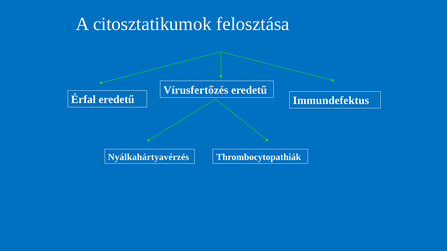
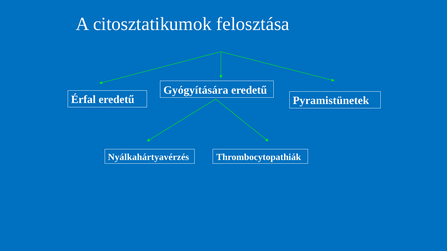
Vírusfertőzés: Vírusfertőzés -> Gyógyítására
Immundefektus: Immundefektus -> Pyramistünetek
